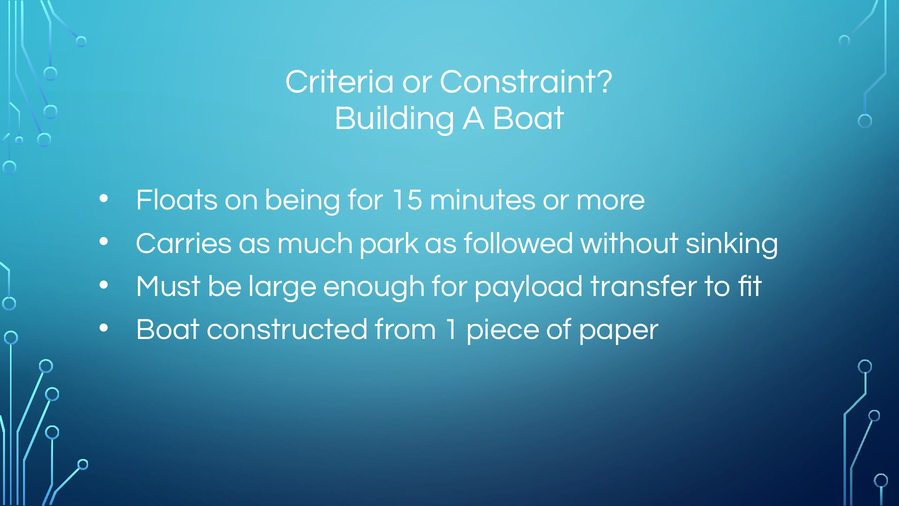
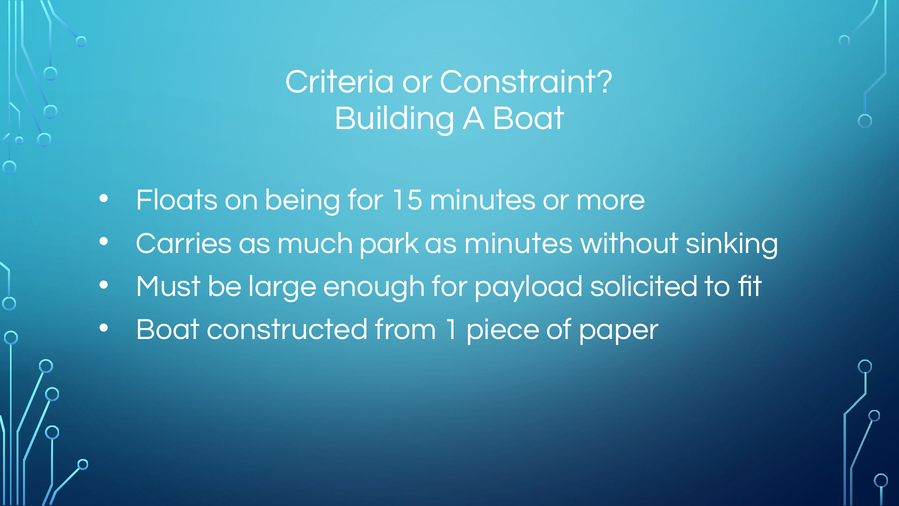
as followed: followed -> minutes
transfer: transfer -> solicited
